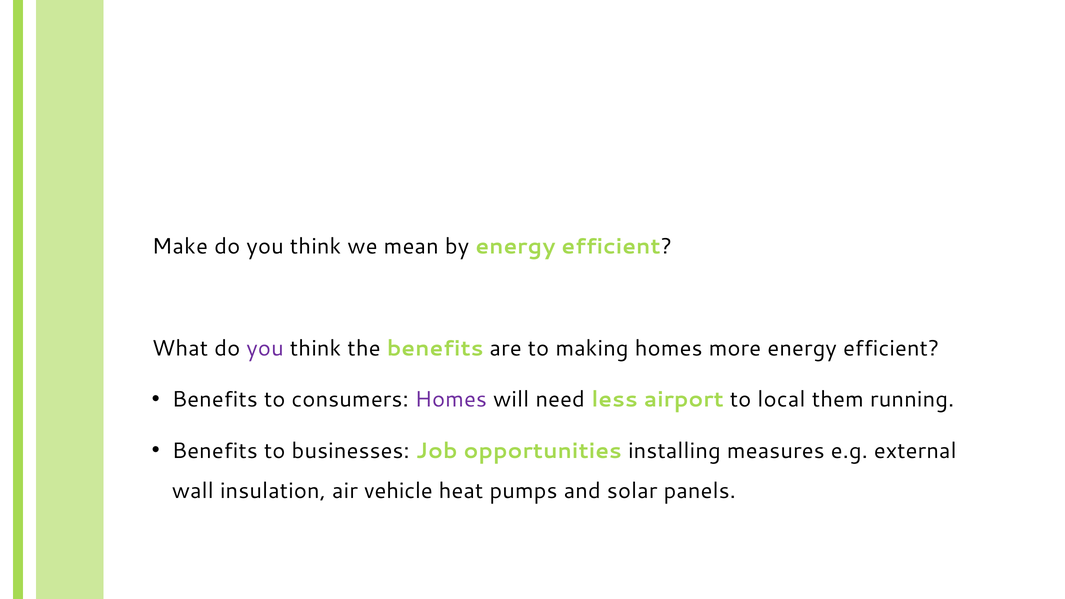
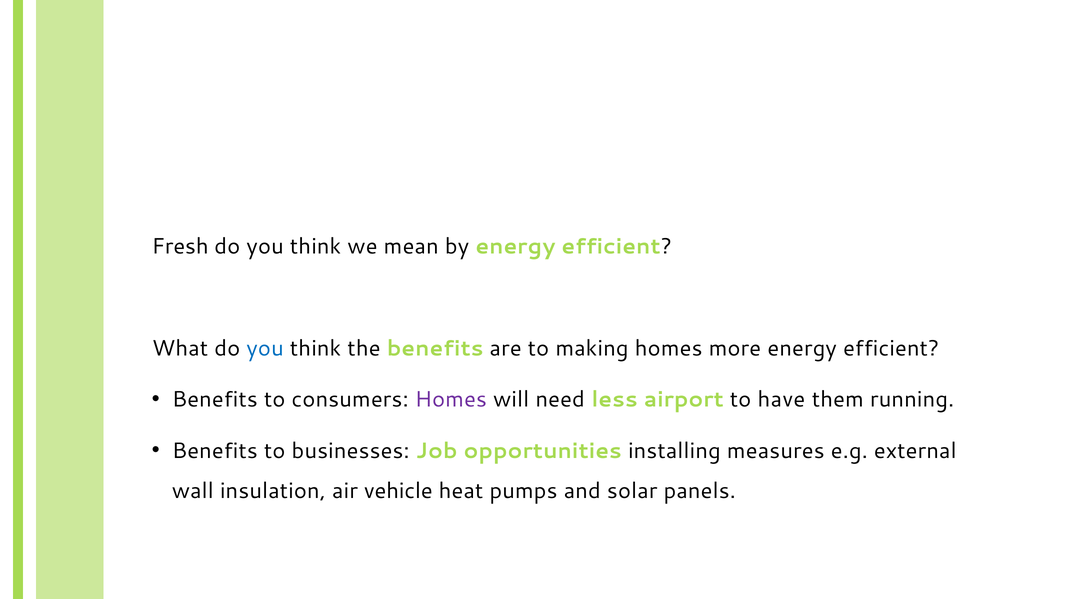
Make: Make -> Fresh
you at (265, 349) colour: purple -> blue
local: local -> have
